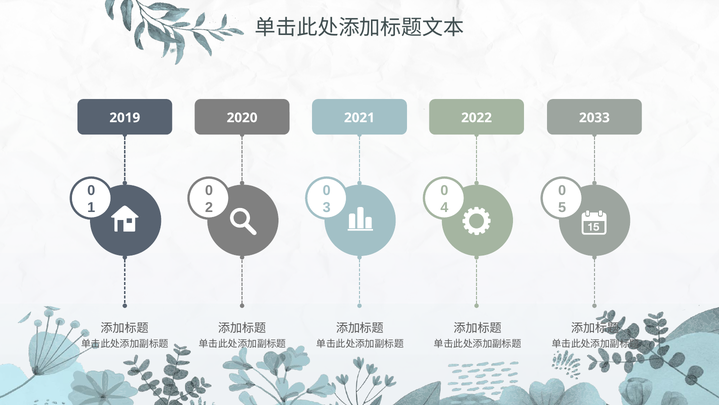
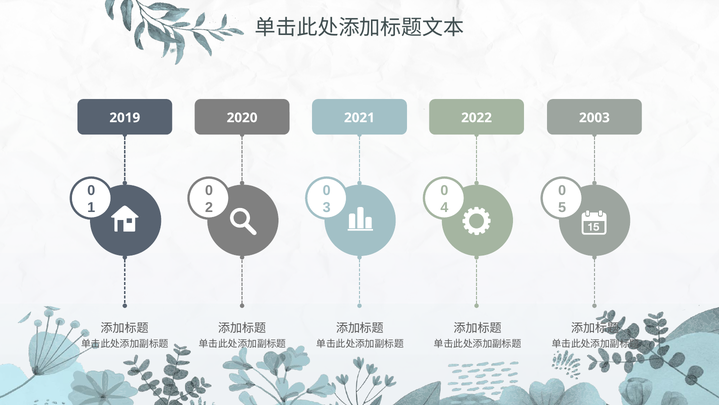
2033: 2033 -> 2003
